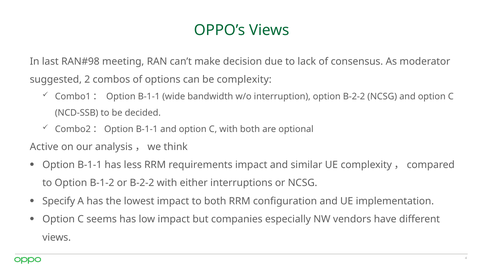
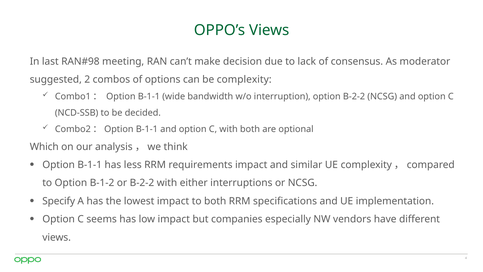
Active: Active -> Which
configuration: configuration -> specifications
